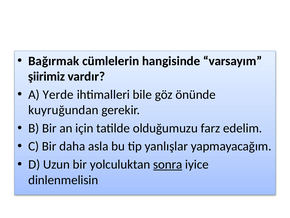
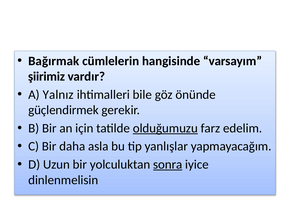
Yerde: Yerde -> Yalnız
kuyruğundan: kuyruğundan -> güçlendirmek
olduğumuzu underline: none -> present
